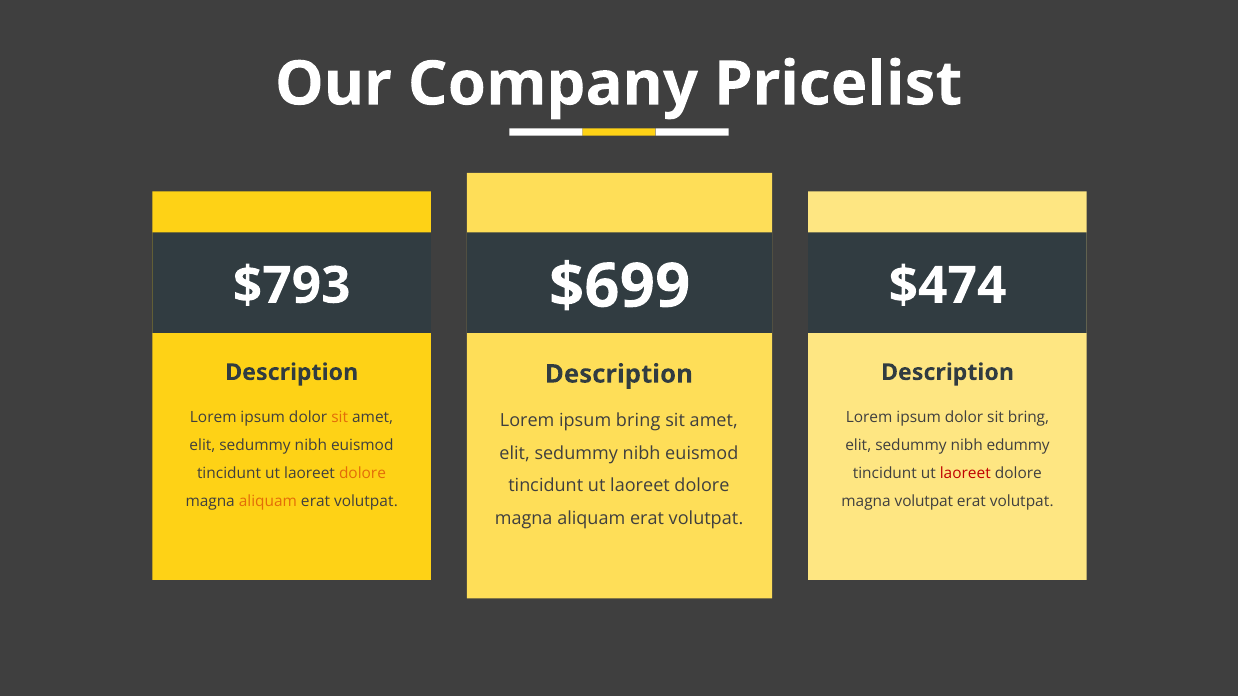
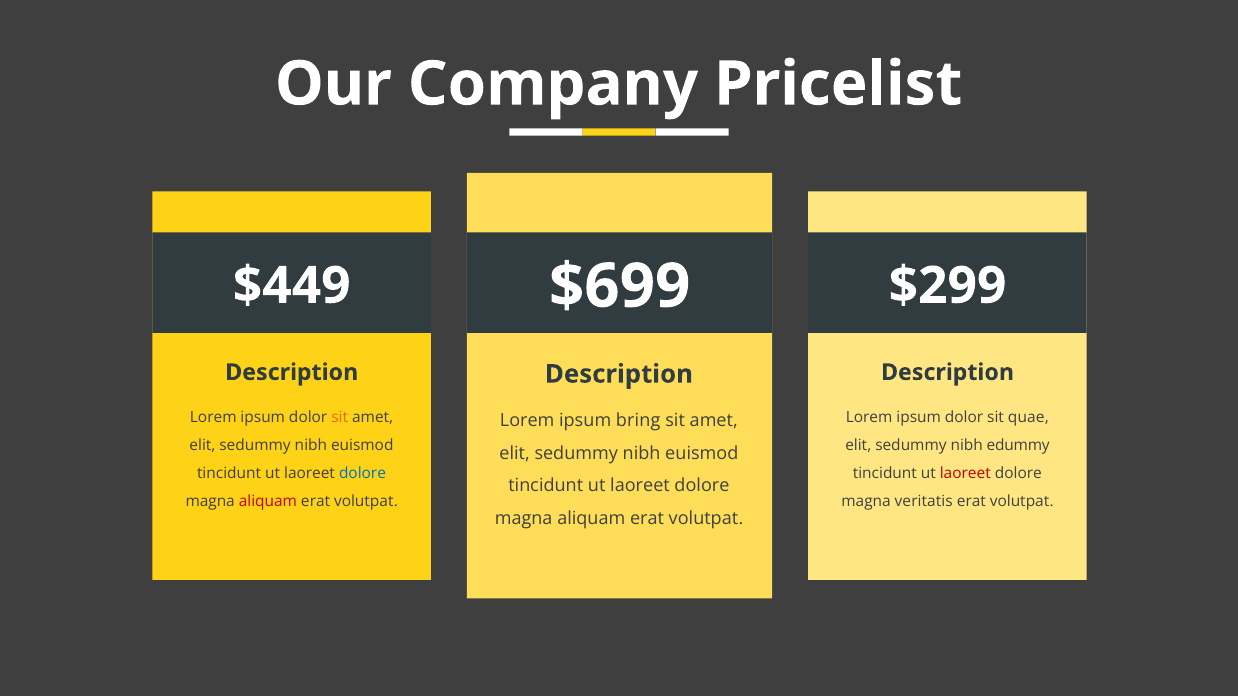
$793: $793 -> $449
$474: $474 -> $299
sit bring: bring -> quae
dolore at (362, 473) colour: orange -> blue
aliquam at (268, 501) colour: orange -> red
magna volutpat: volutpat -> veritatis
